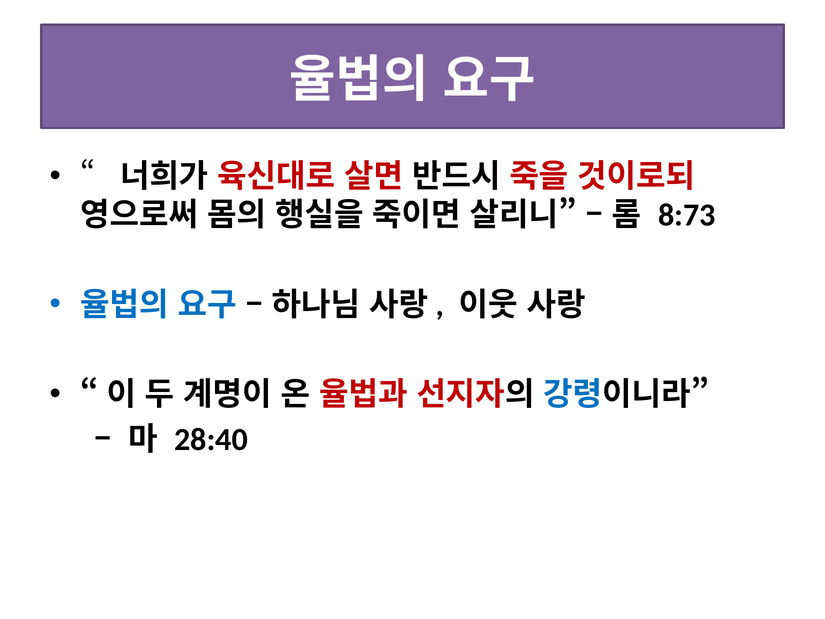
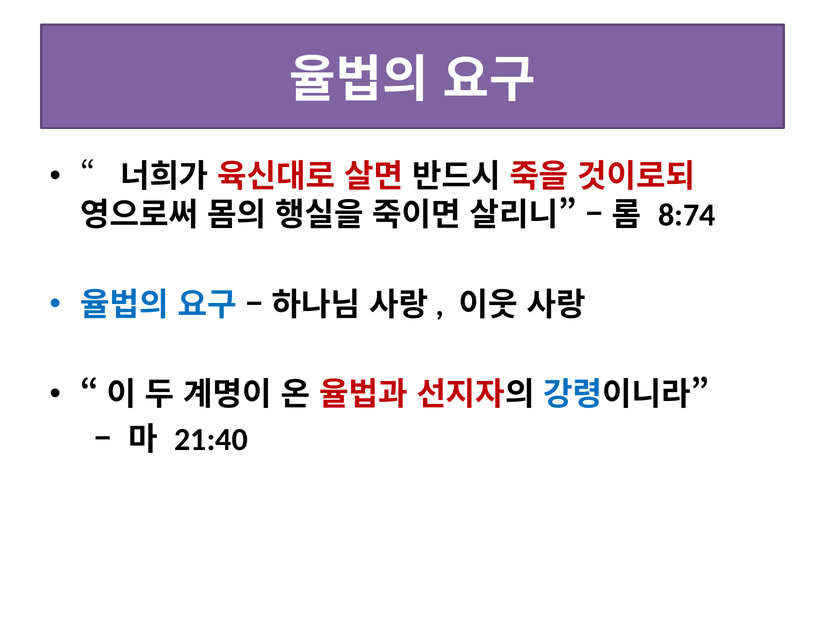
8:73: 8:73 -> 8:74
28:40: 28:40 -> 21:40
